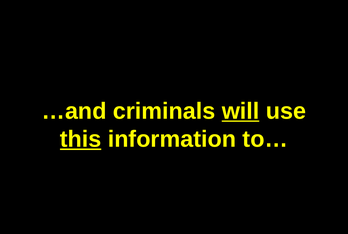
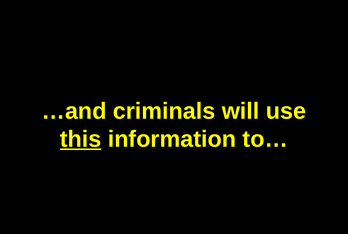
will underline: present -> none
